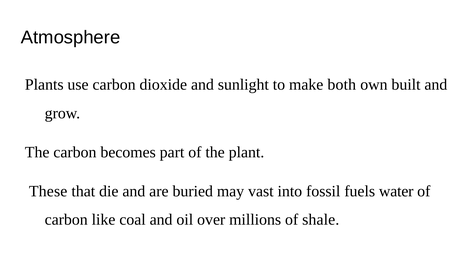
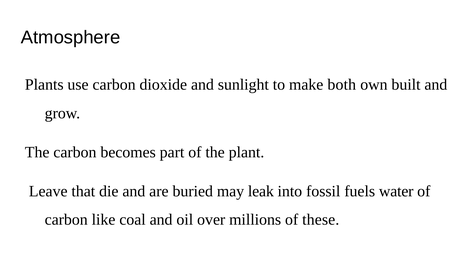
These: These -> Leave
vast: vast -> leak
shale: shale -> these
